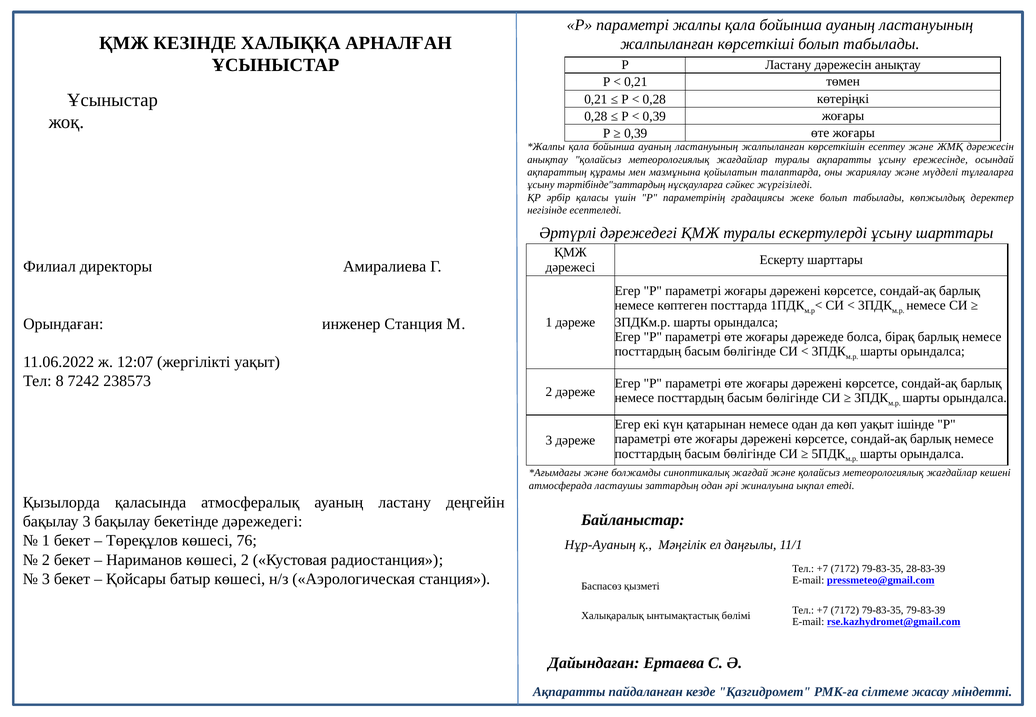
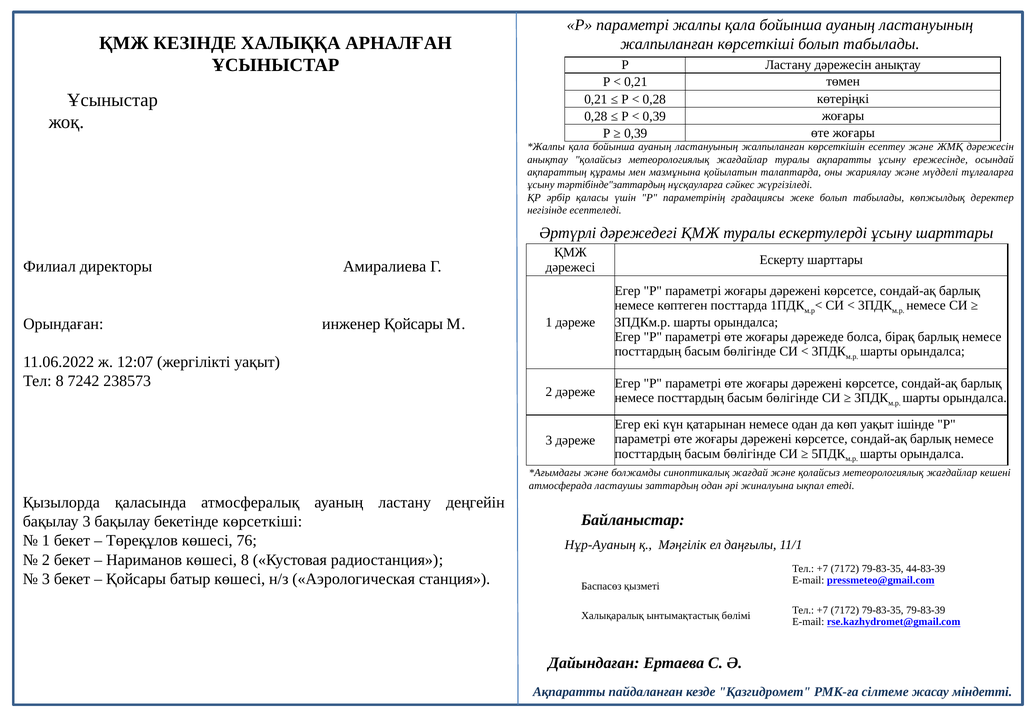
инженер Станция: Станция -> Қойсары
бекетінде дәрежедегі: дәрежедегі -> көрсеткіші
көшесі 2: 2 -> 8
28-83-39: 28-83-39 -> 44-83-39
